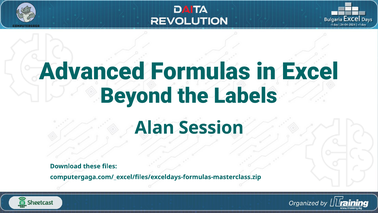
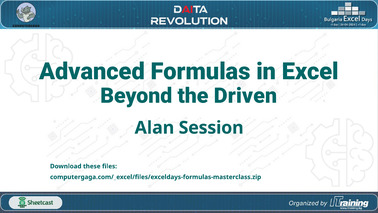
Labels: Labels -> Driven
